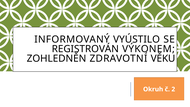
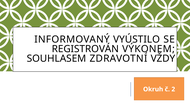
ZOHLEDNĚN: ZOHLEDNĚN -> SOUHLASEM
VĚKU: VĚKU -> VŽDY
